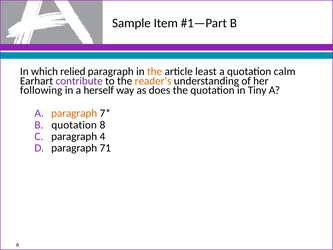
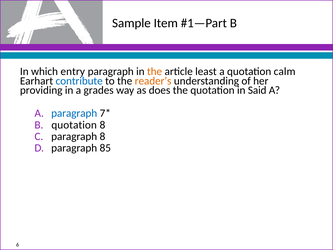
relied: relied -> entry
contribute colour: purple -> blue
following: following -> providing
herself: herself -> grades
Tiny: Tiny -> Said
paragraph at (74, 113) colour: orange -> blue
paragraph 4: 4 -> 8
71: 71 -> 85
